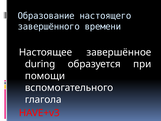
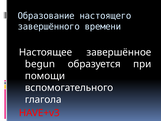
during: during -> begun
